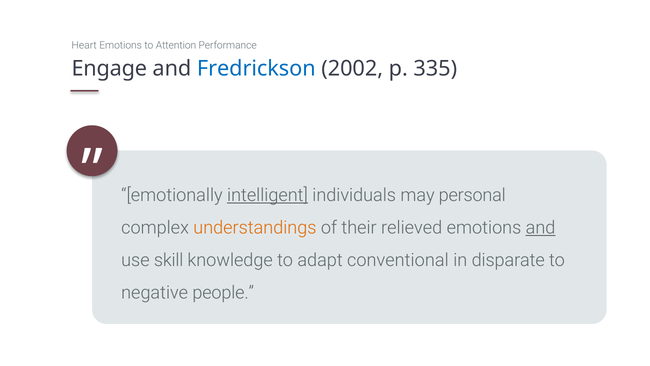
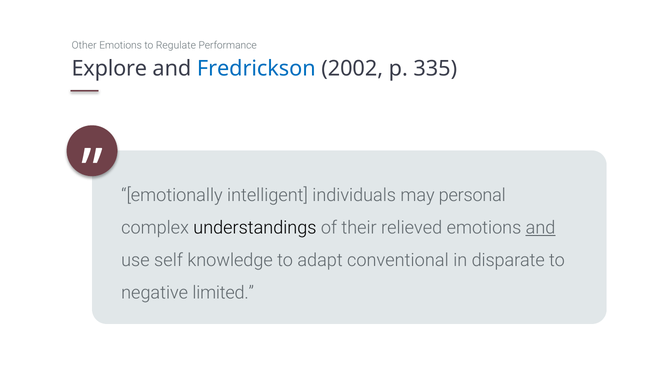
Heart: Heart -> Other
Attention: Attention -> Regulate
Engage: Engage -> Explore
intelligent underline: present -> none
understandings colour: orange -> black
skill: skill -> self
people: people -> limited
